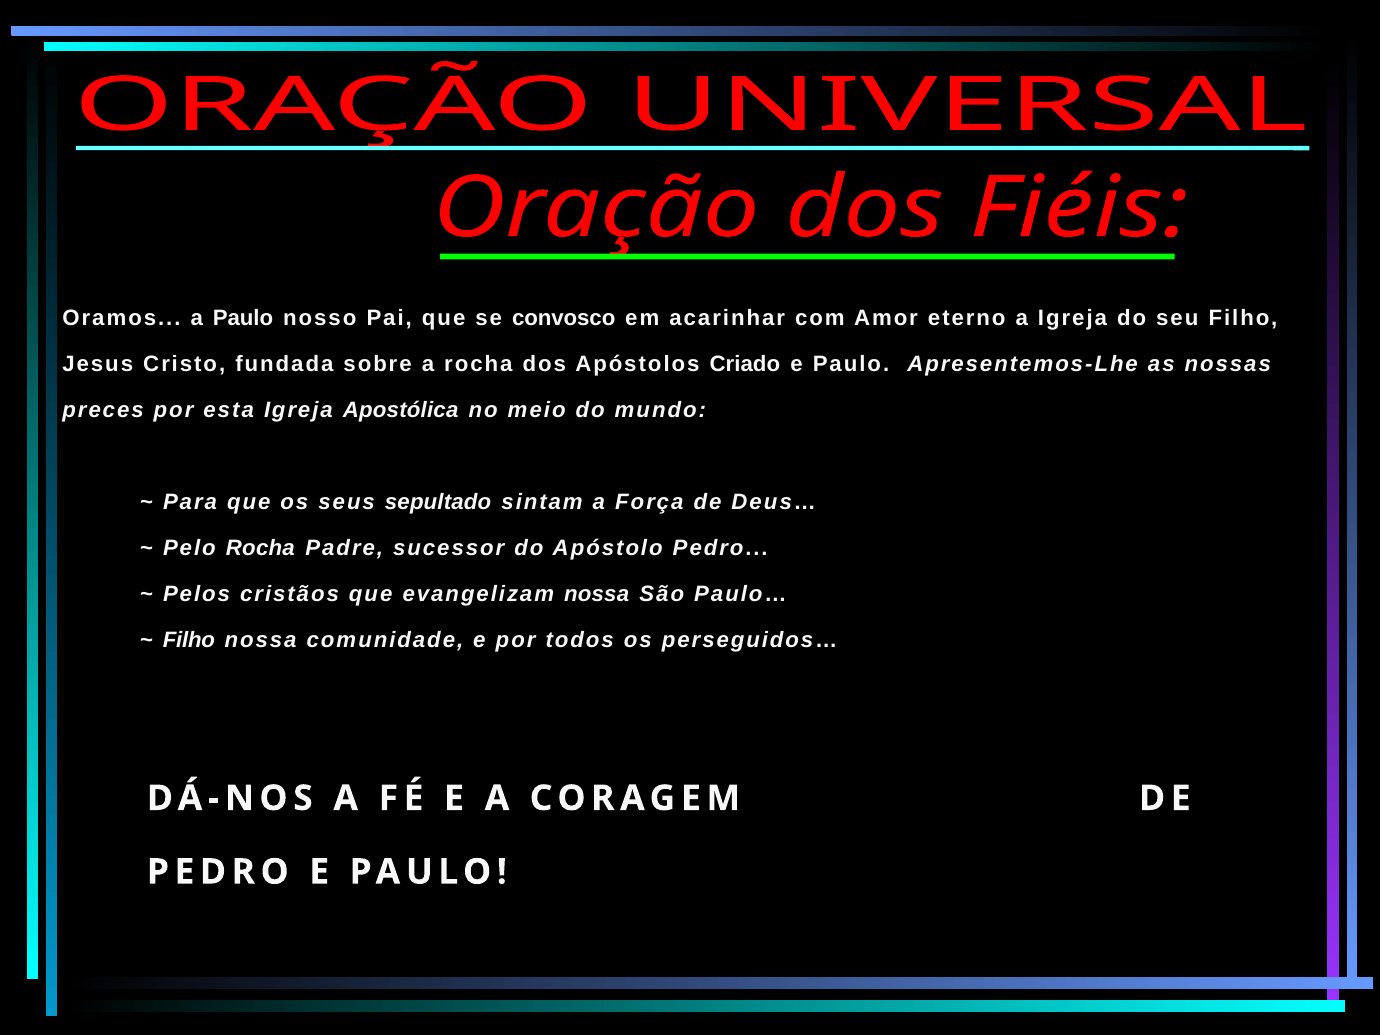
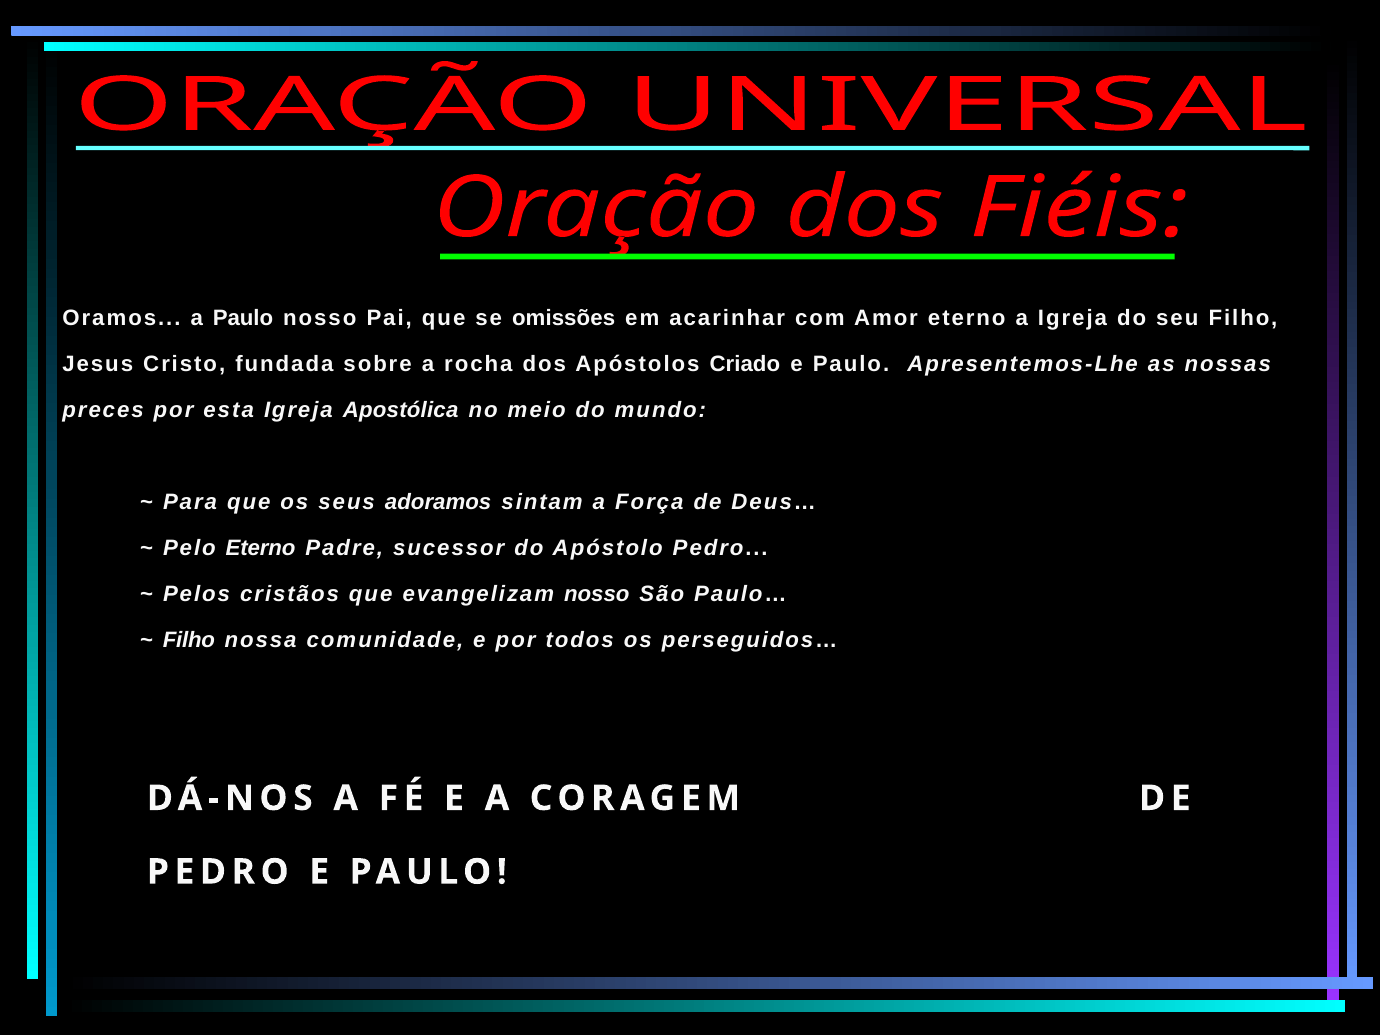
convosco: convosco -> omissões
sepultado: sepultado -> adoramos
Pelo Rocha: Rocha -> Eterno
evangelizam nossa: nossa -> nosso
